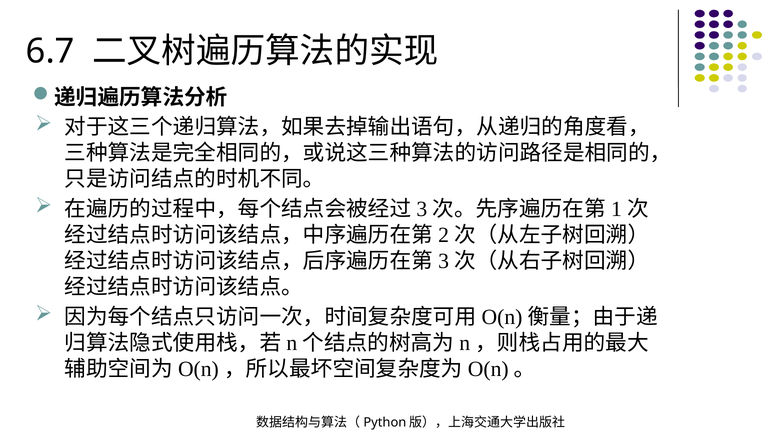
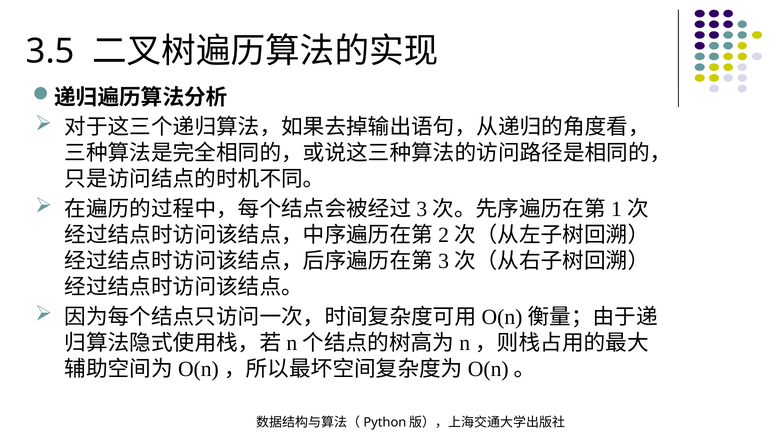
6.7: 6.7 -> 3.5
